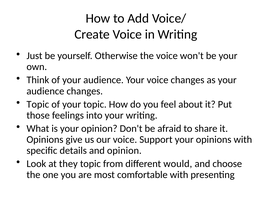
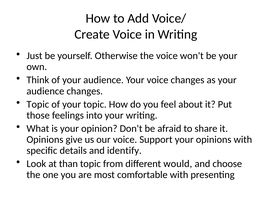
and opinion: opinion -> identify
they: they -> than
